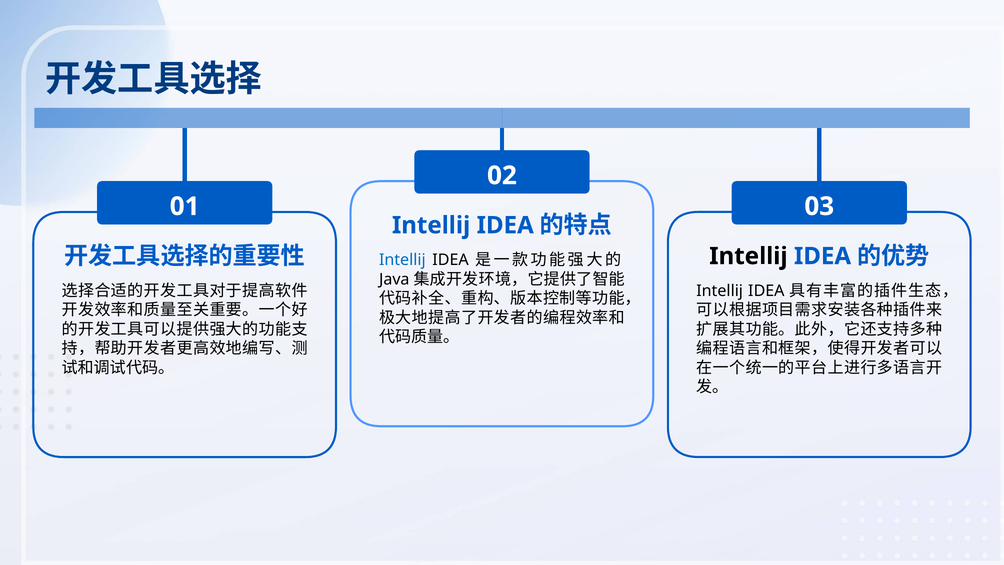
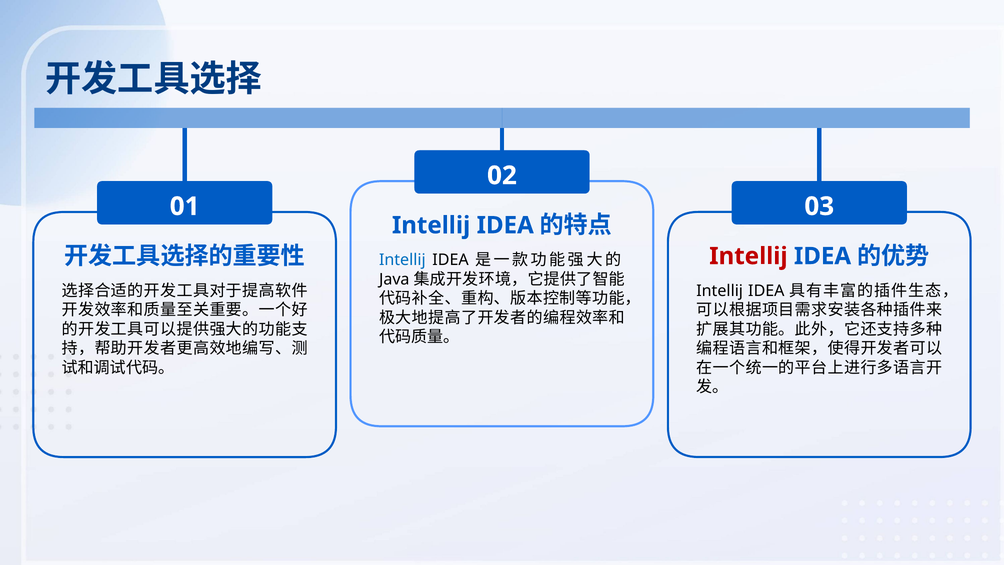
Intellij at (748, 256) colour: black -> red
